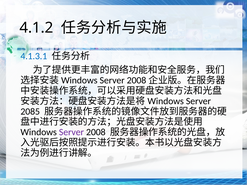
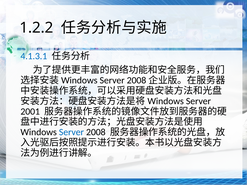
4.1.2: 4.1.2 -> 1.2.2
2085: 2085 -> 2001
Server at (71, 132) colour: purple -> blue
